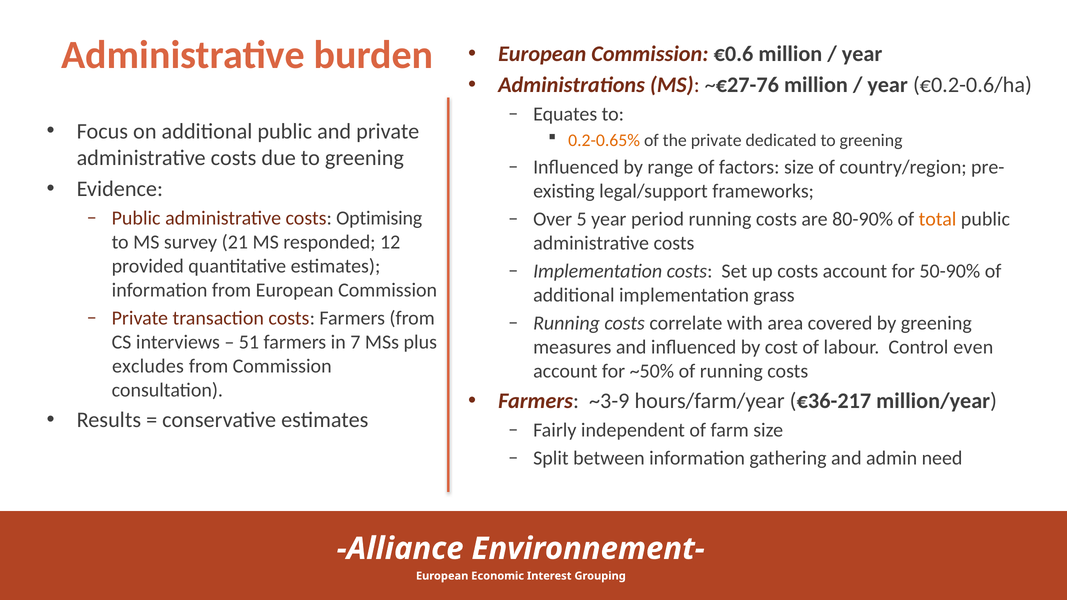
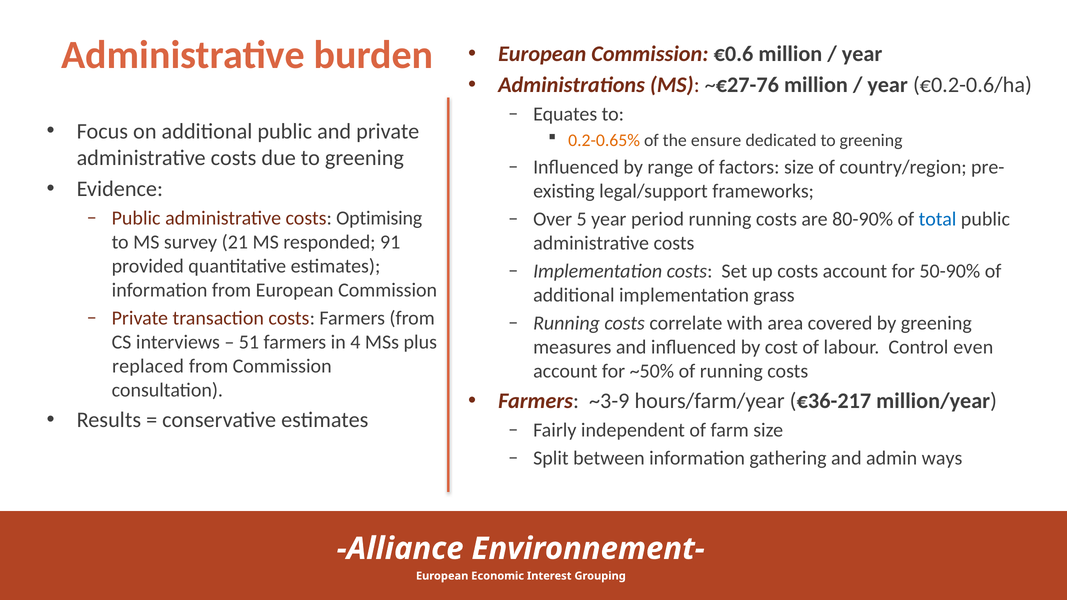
the private: private -> ensure
total colour: orange -> blue
12: 12 -> 91
7: 7 -> 4
excludes: excludes -> replaced
need: need -> ways
